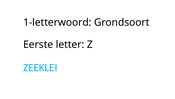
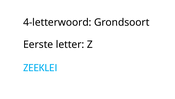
1-letterwoord: 1-letterwoord -> 4-letterwoord
